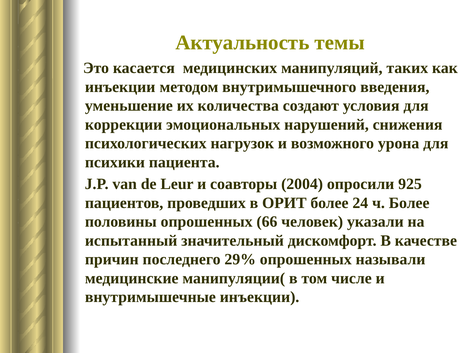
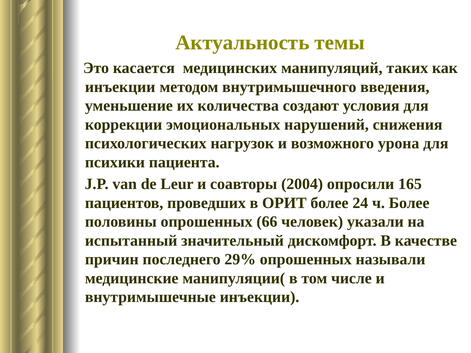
925: 925 -> 165
